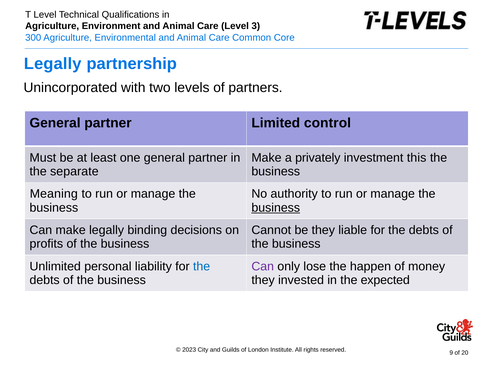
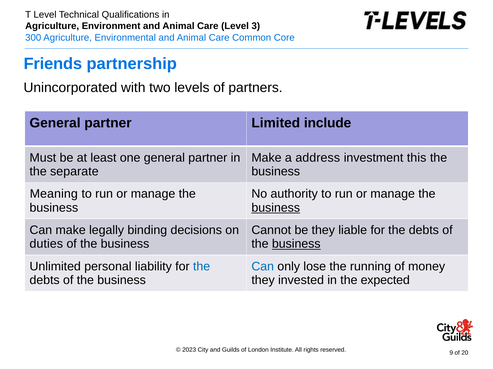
Legally at (53, 64): Legally -> Friends
control: control -> include
privately: privately -> address
profits: profits -> duties
business at (296, 244) underline: none -> present
Can at (263, 267) colour: purple -> blue
happen: happen -> running
